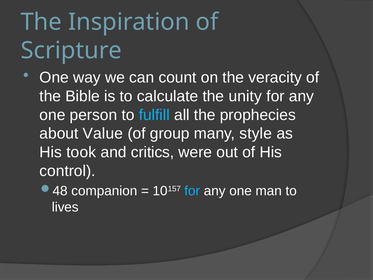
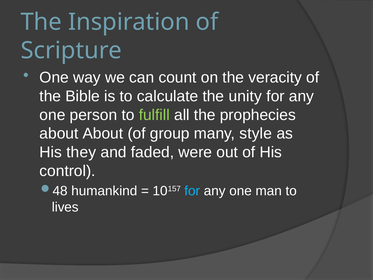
fulfill colour: light blue -> light green
about Value: Value -> About
took: took -> they
critics: critics -> faded
companion: companion -> humankind
